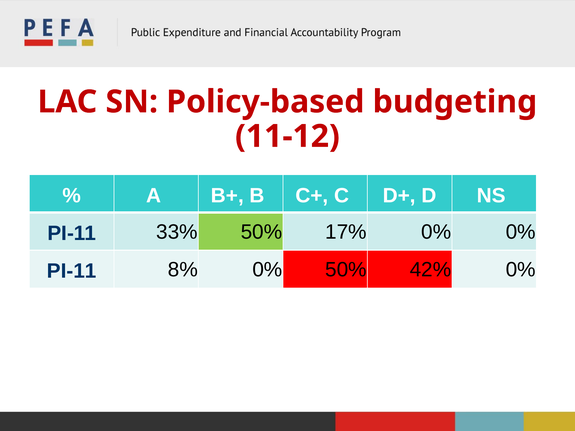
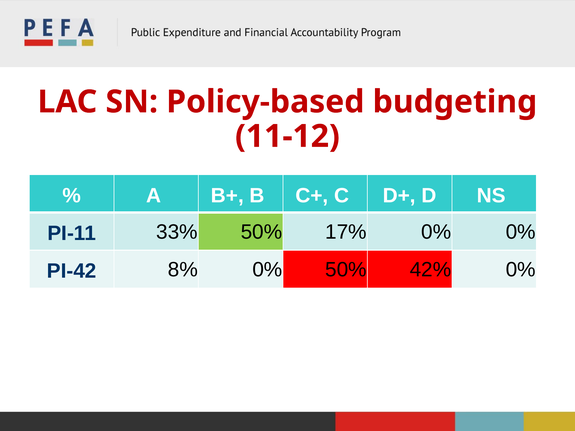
PI-11 at (72, 271): PI-11 -> PI-42
